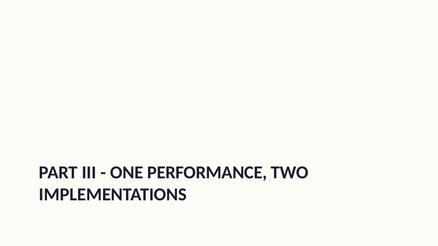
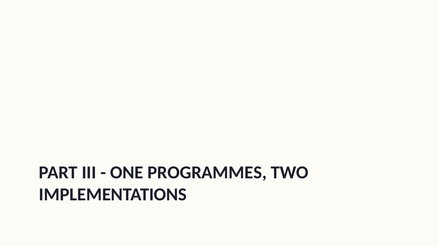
PERFORMANCE: PERFORMANCE -> PROGRAMMES
